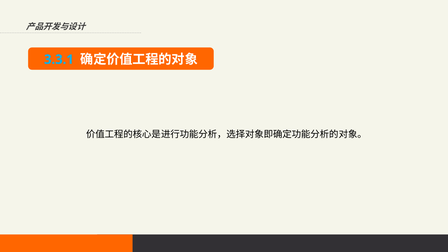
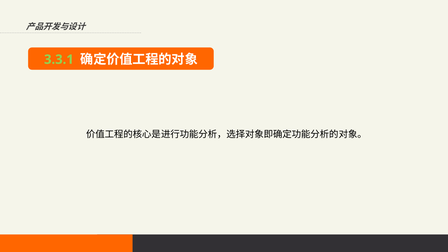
3.3.1 colour: light blue -> light green
